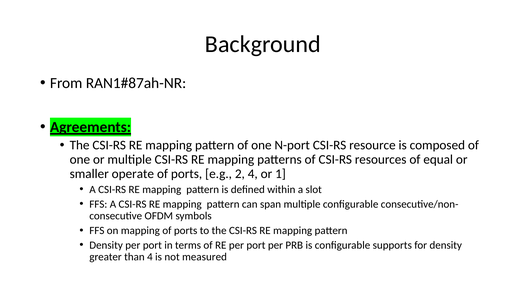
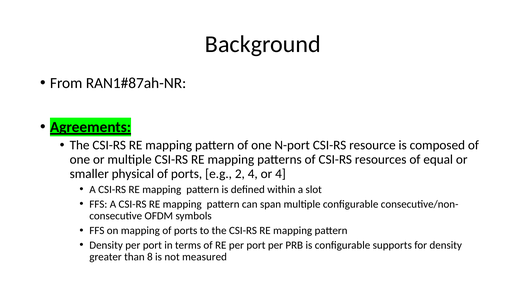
operate: operate -> physical
or 1: 1 -> 4
than 4: 4 -> 8
